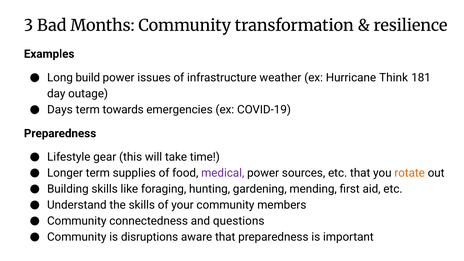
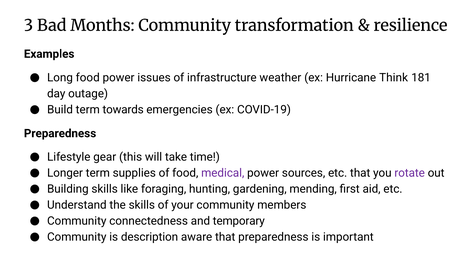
Long build: build -> food
Days: Days -> Build
rotate colour: orange -> purple
questions: questions -> temporary
disruptions: disruptions -> description
